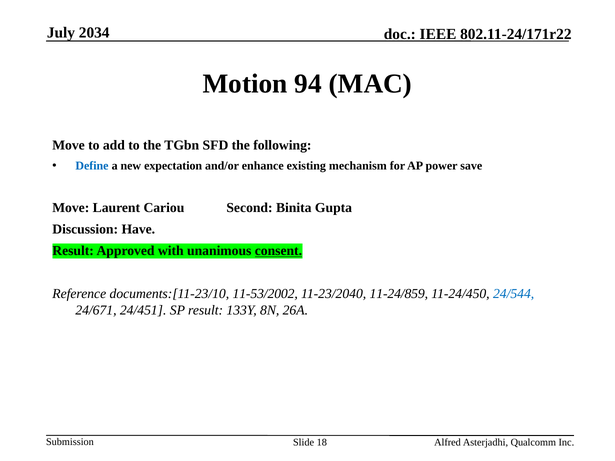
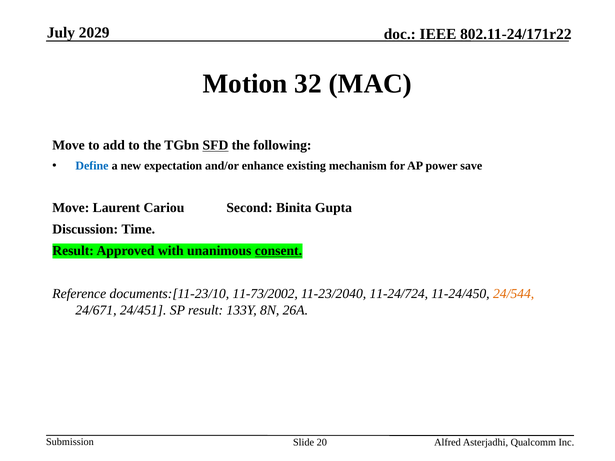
2034: 2034 -> 2029
94: 94 -> 32
SFD underline: none -> present
Have: Have -> Time
11-53/2002: 11-53/2002 -> 11-73/2002
11-24/859: 11-24/859 -> 11-24/724
24/544 colour: blue -> orange
18: 18 -> 20
